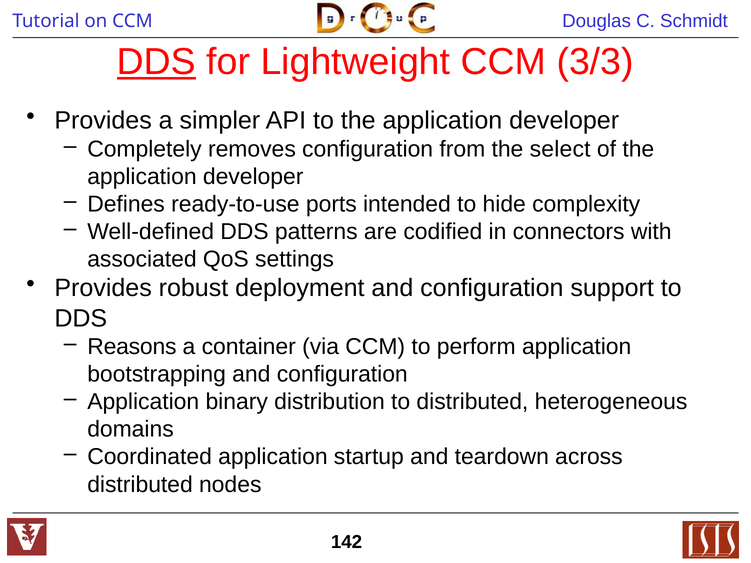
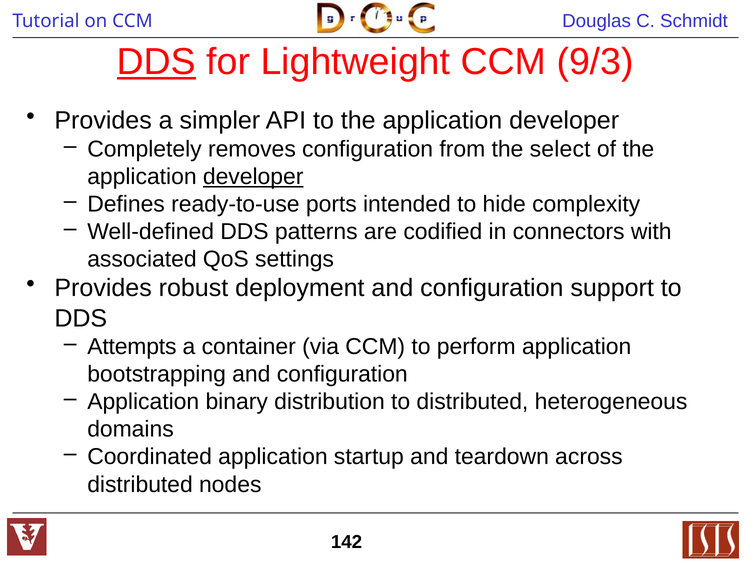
3/3: 3/3 -> 9/3
developer at (253, 177) underline: none -> present
Reasons: Reasons -> Attempts
